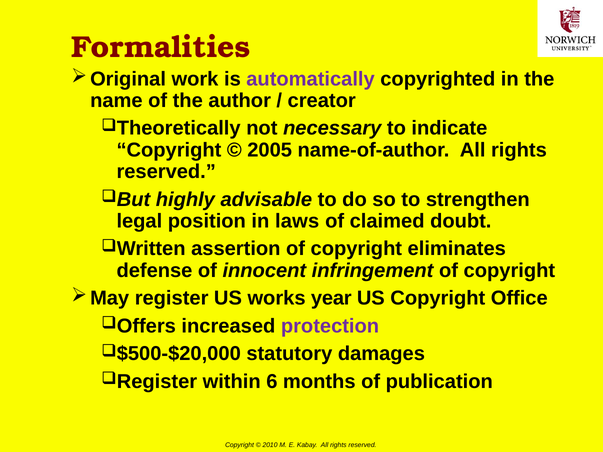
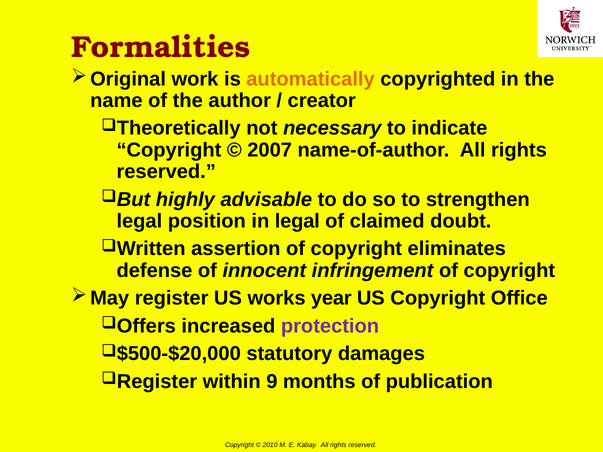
automatically colour: purple -> orange
2005: 2005 -> 2007
in laws: laws -> legal
6: 6 -> 9
